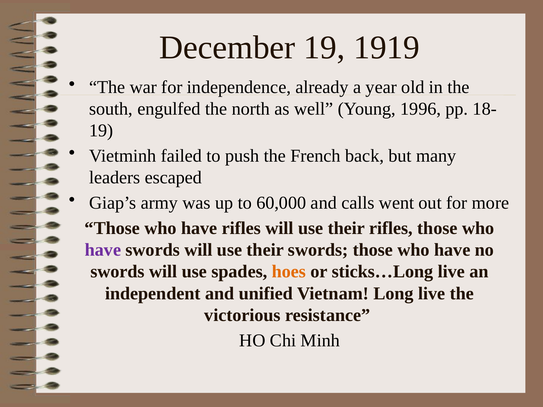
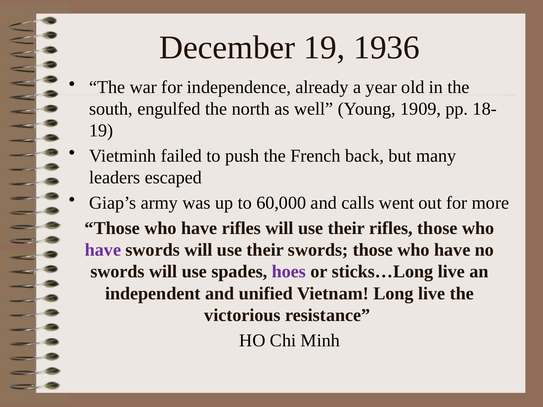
1919: 1919 -> 1936
1996: 1996 -> 1909
hoes colour: orange -> purple
